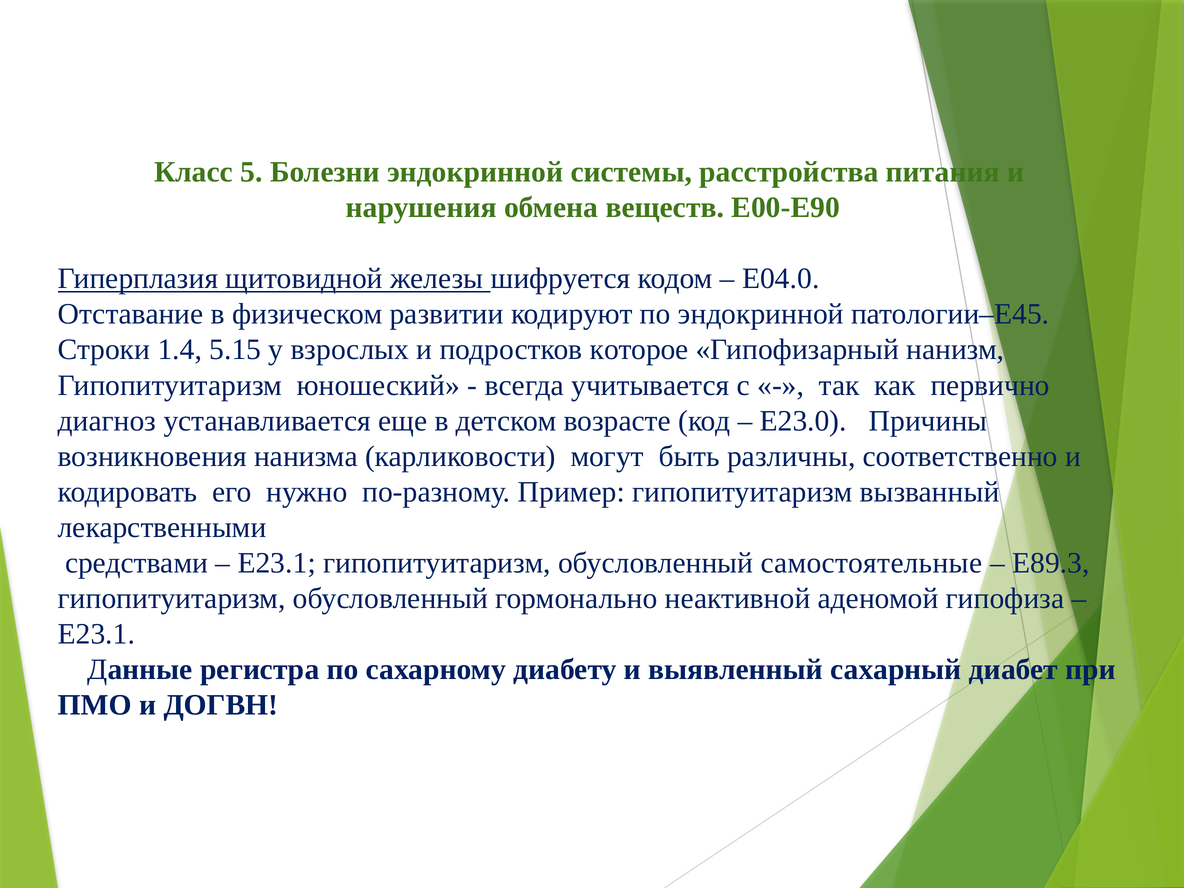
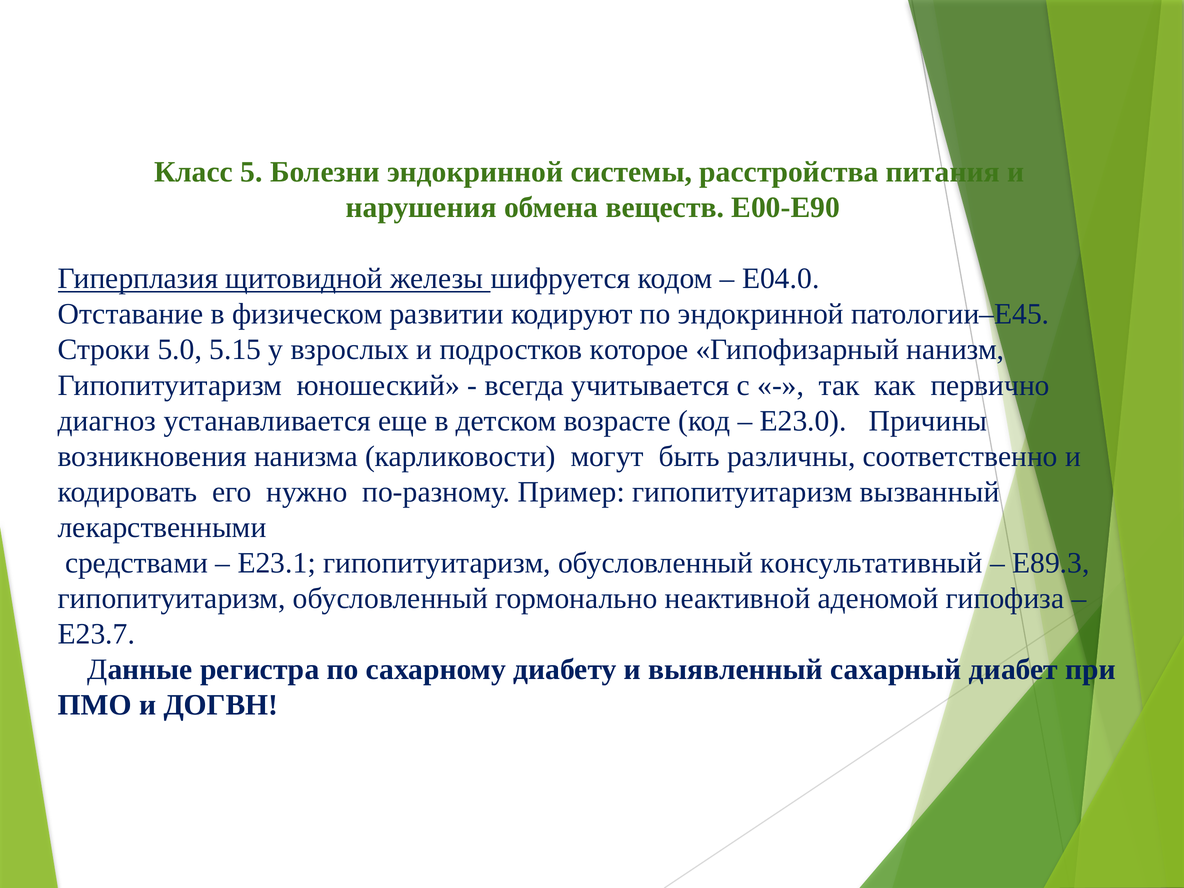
1.4: 1.4 -> 5.0
самостоятельные: самостоятельные -> консультативный
Е23.1 at (96, 634): Е23.1 -> Е23.7
